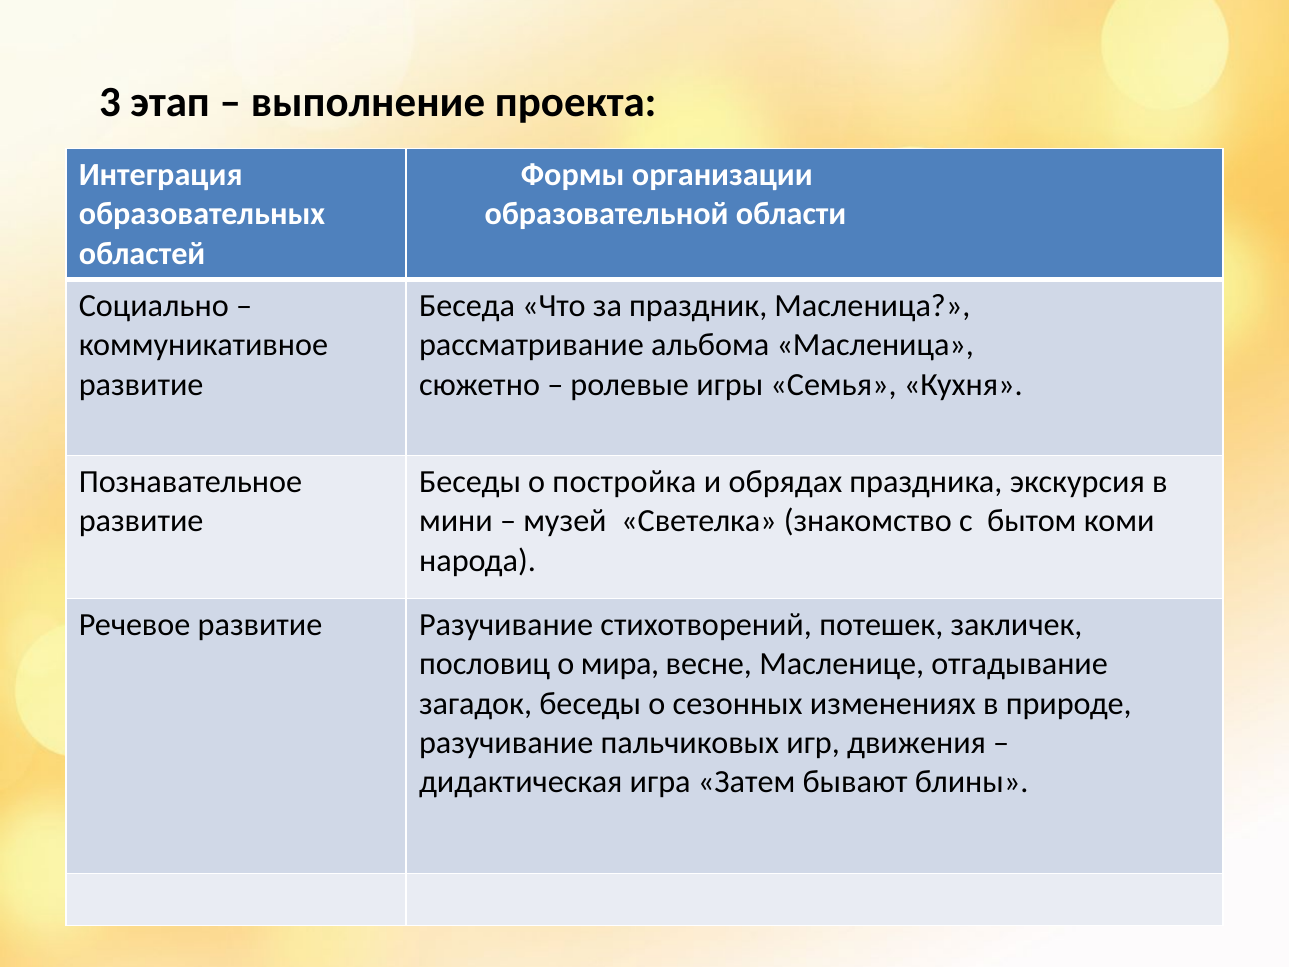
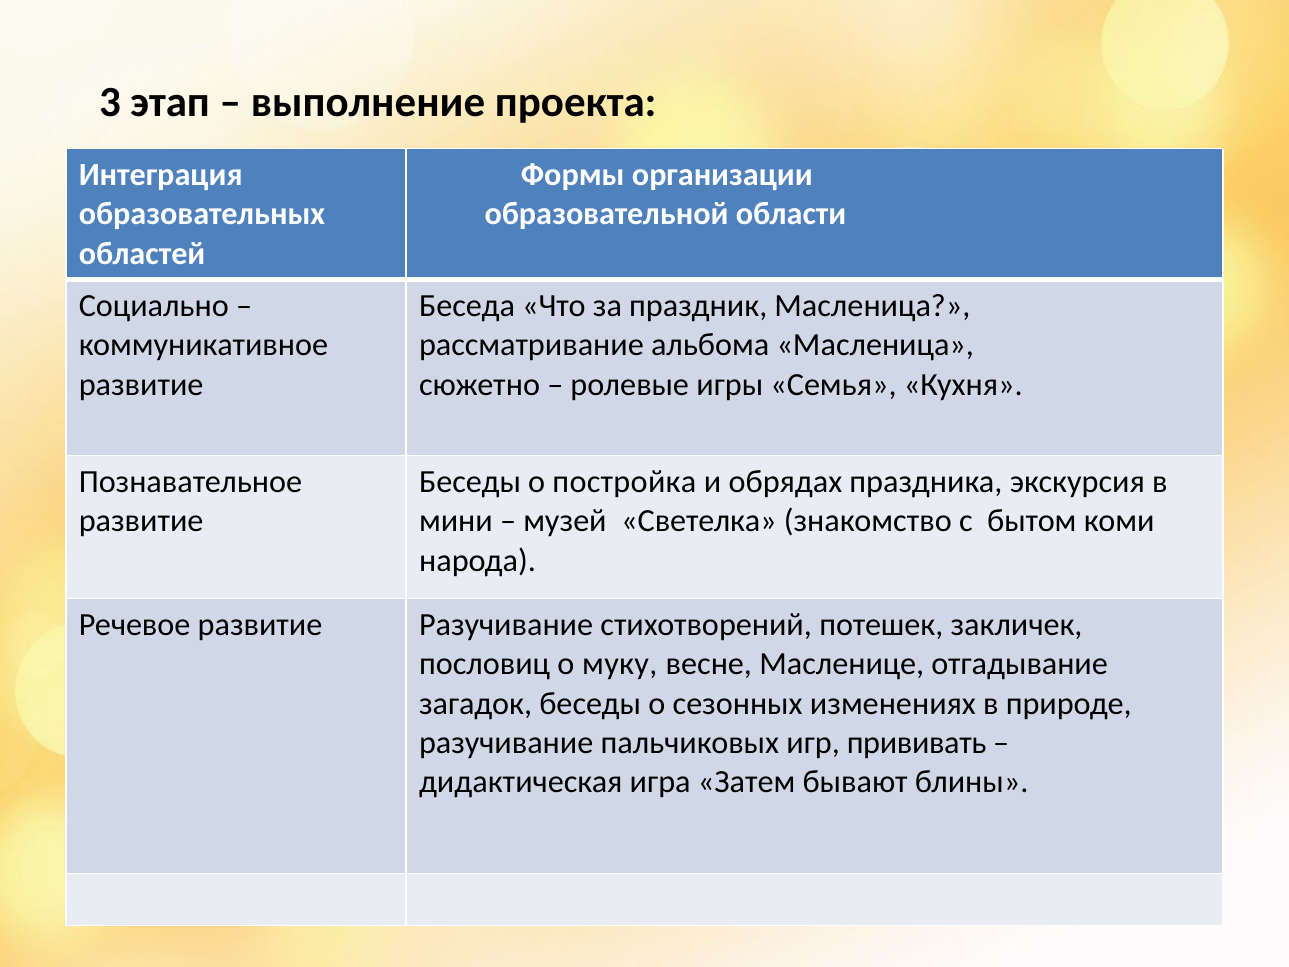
мира: мира -> муку
движения: движения -> прививать
